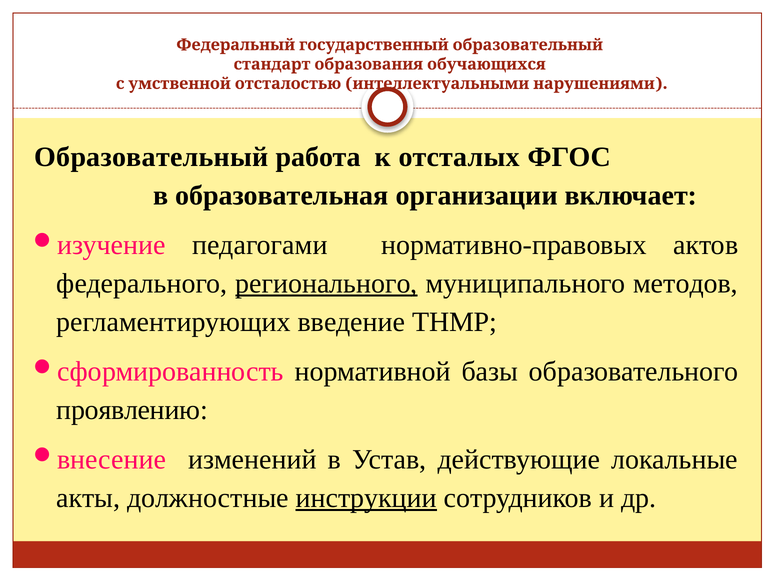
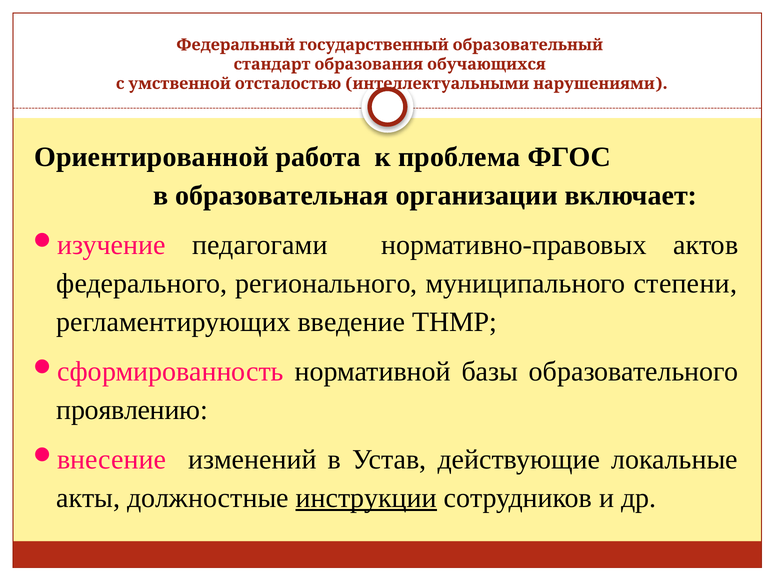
Образовательный at (151, 157): Образовательный -> Ориентированной
отсталых: отсталых -> проблема
регионального underline: present -> none
методов: методов -> степени
